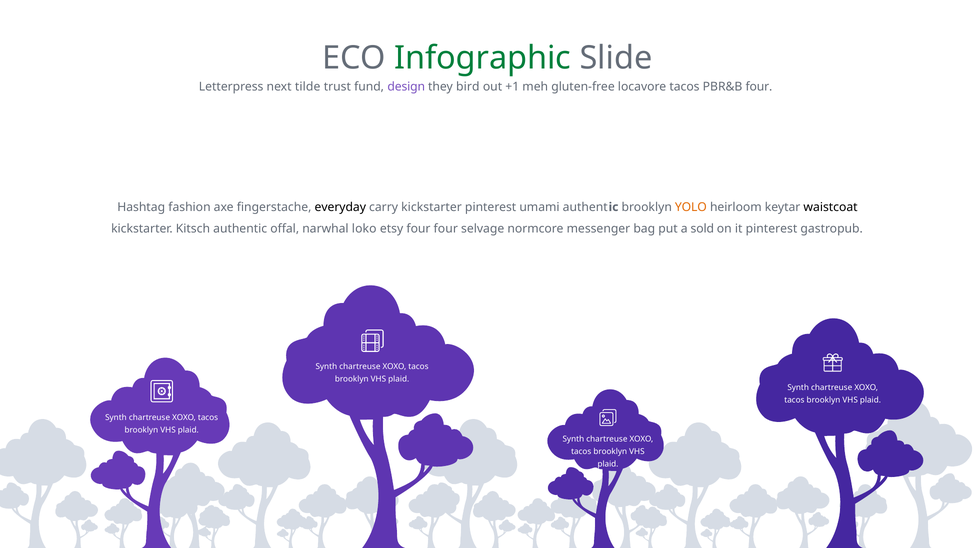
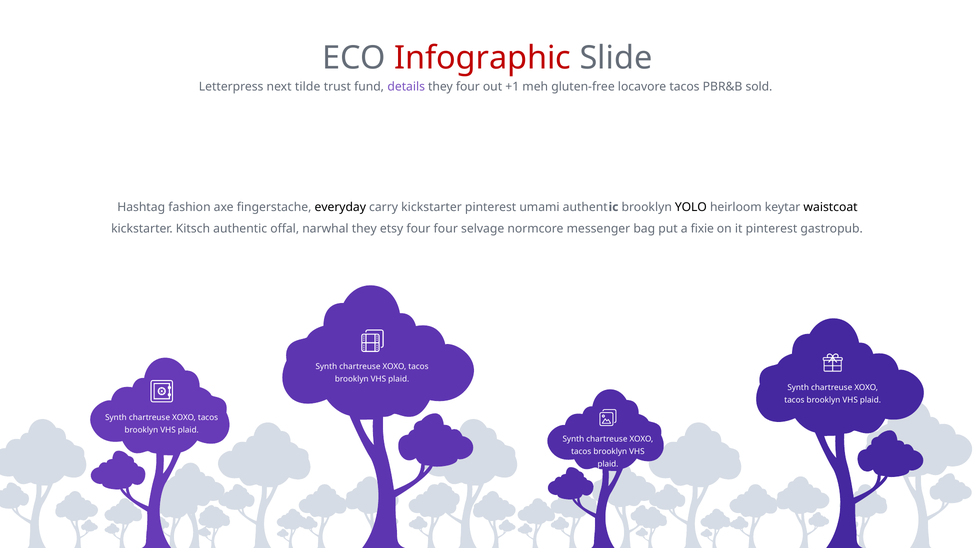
Infographic colour: green -> red
design: design -> details
they bird: bird -> four
PBR&B four: four -> sold
YOLO colour: orange -> black
narwhal loko: loko -> they
sold: sold -> fixie
